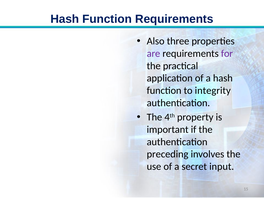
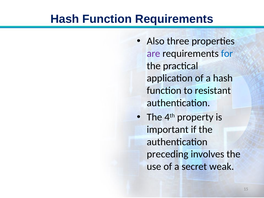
for colour: purple -> blue
integrity: integrity -> resistant
input: input -> weak
